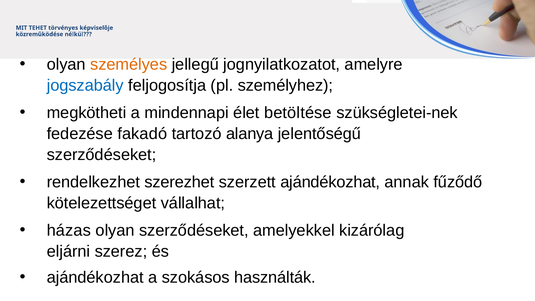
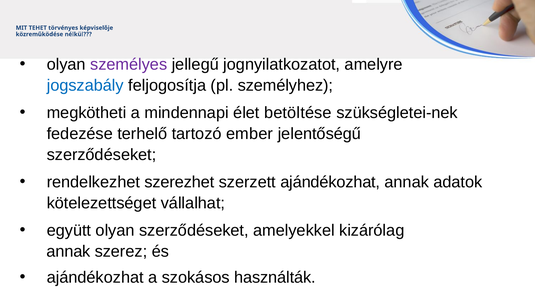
személyes colour: orange -> purple
fakadó: fakadó -> terhelő
alanya: alanya -> ember
fűződő: fűződő -> adatok
házas: házas -> együtt
eljárni at (68, 251): eljárni -> annak
